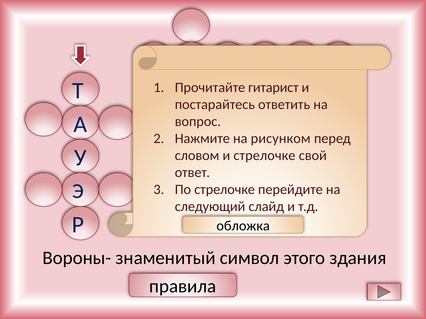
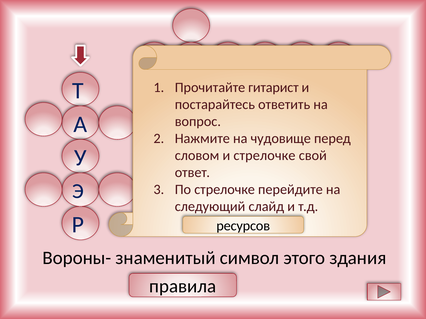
рисунком: рисунком -> чудовище
обложка: обложка -> ресурсов
